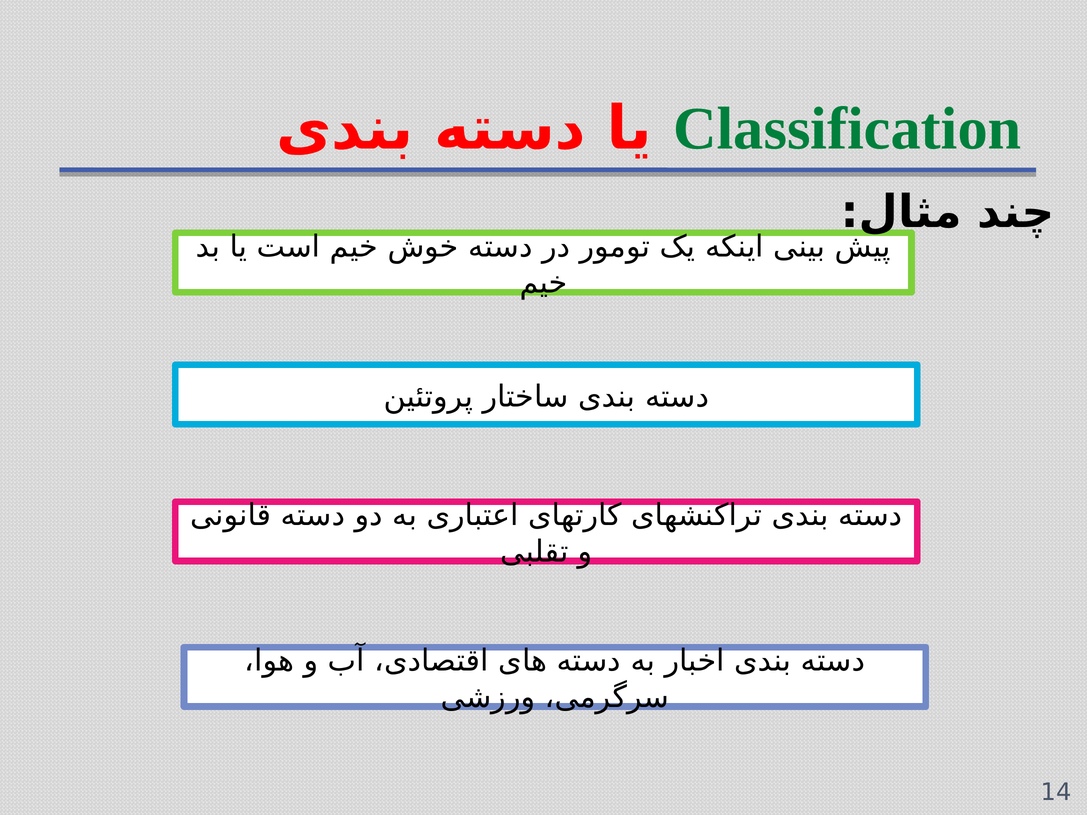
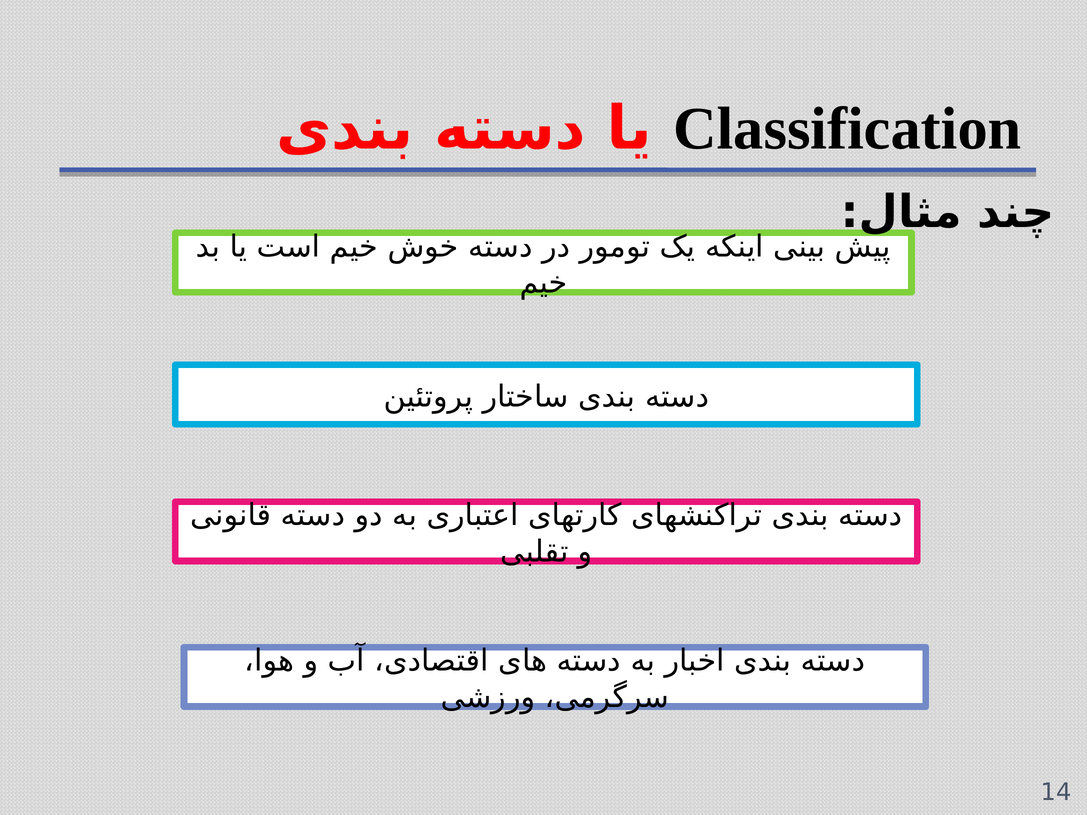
Classification colour: green -> black
